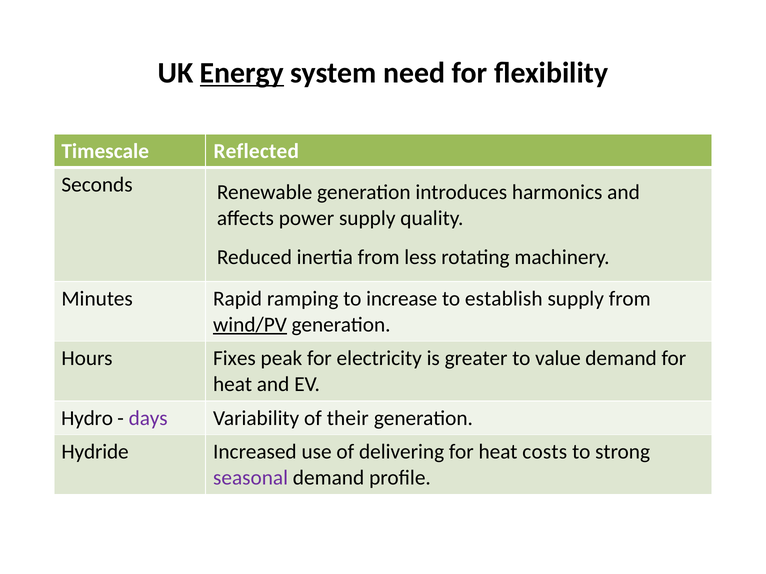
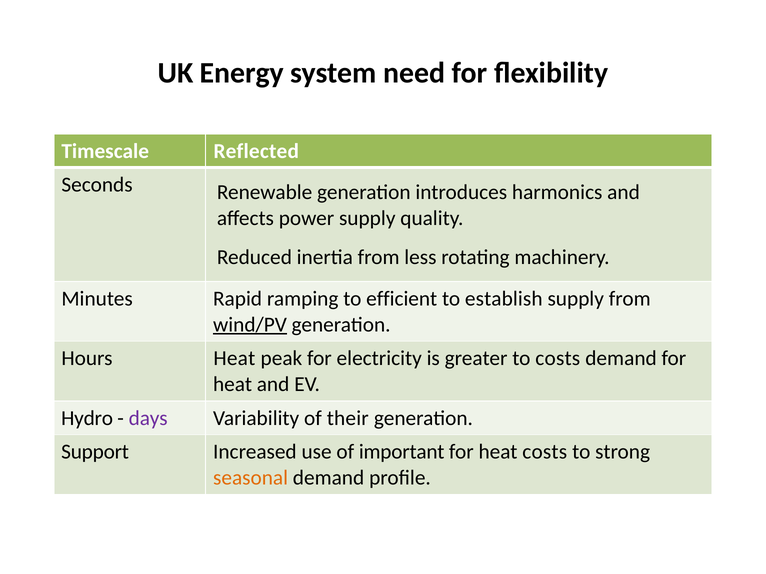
Energy underline: present -> none
increase: increase -> efficient
Hours Fixes: Fixes -> Heat
to value: value -> costs
Hydride: Hydride -> Support
delivering: delivering -> important
seasonal colour: purple -> orange
